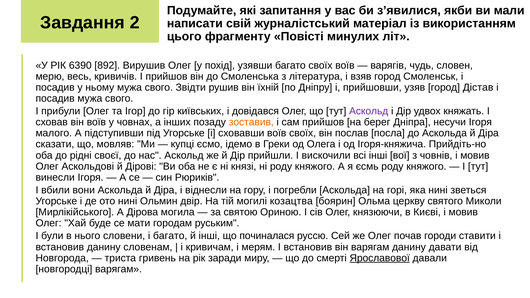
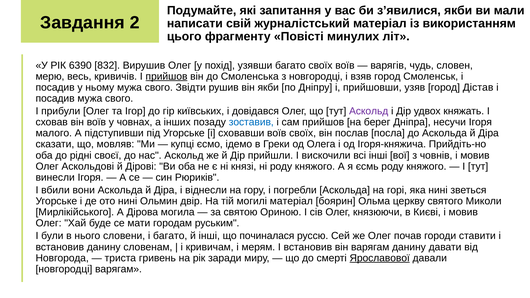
892: 892 -> 832
прийшов at (167, 76) underline: none -> present
з література: література -> новгородці
він їхній: їхній -> якби
зоставив colour: orange -> blue
могилі козацтва: козацтва -> матеріал
